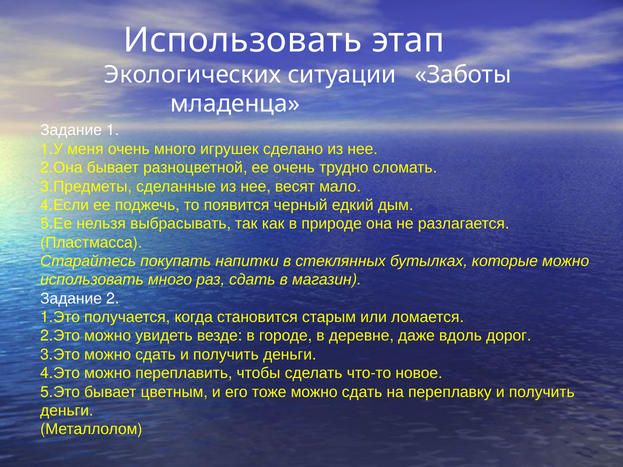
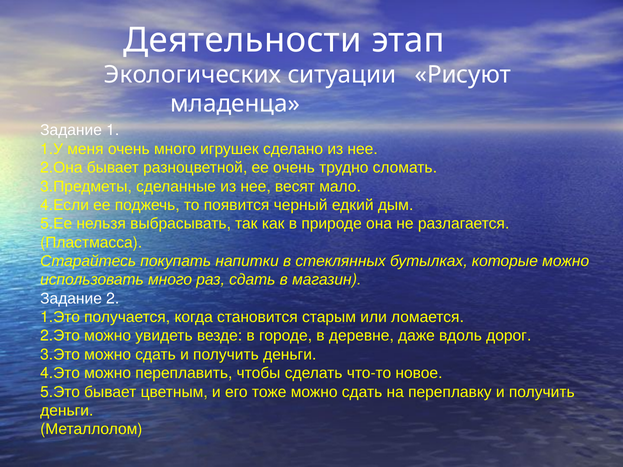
Использовать at (242, 40): Использовать -> Деятельности
Заботы: Заботы -> Рисуют
